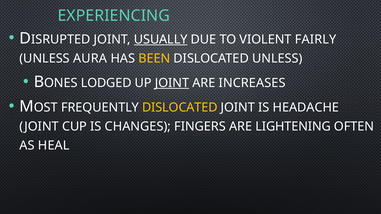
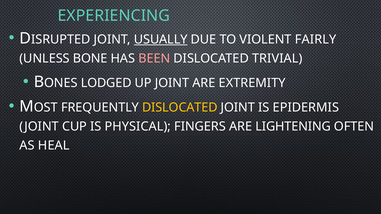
AURA: AURA -> BONE
BEEN colour: yellow -> pink
DISLOCATED UNLESS: UNLESS -> TRIVIAL
JOINT at (172, 83) underline: present -> none
INCREASES: INCREASES -> EXTREMITY
HEADACHE: HEADACHE -> EPIDERMIS
CHANGES: CHANGES -> PHYSICAL
